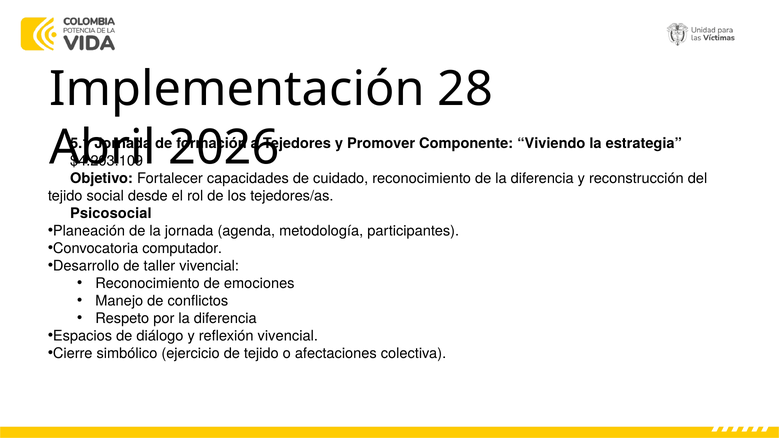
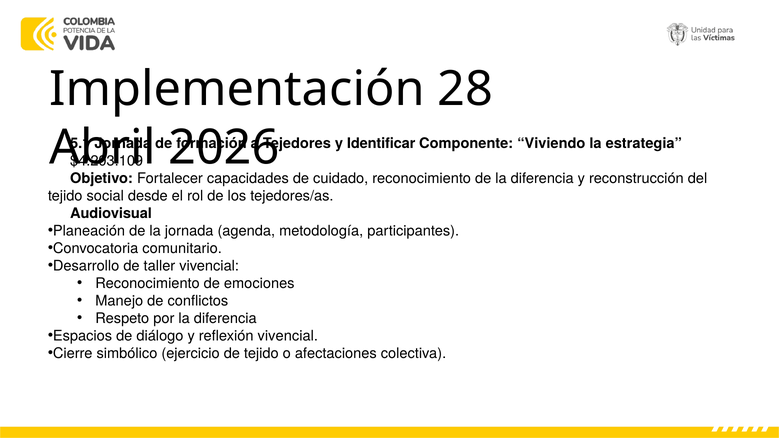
Promover: Promover -> Identificar
Psicosocial: Psicosocial -> Audiovisual
computador: computador -> comunitario
